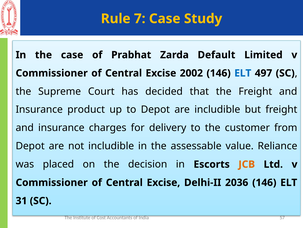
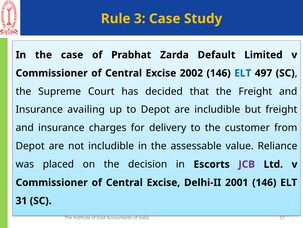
7: 7 -> 3
product: product -> availing
JCB colour: orange -> purple
2036: 2036 -> 2001
